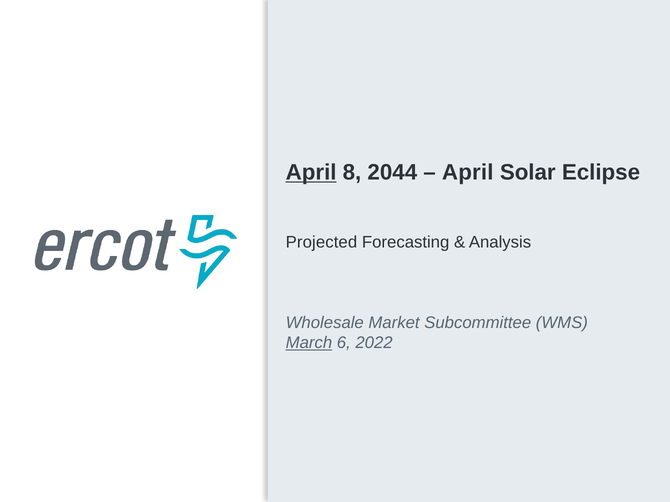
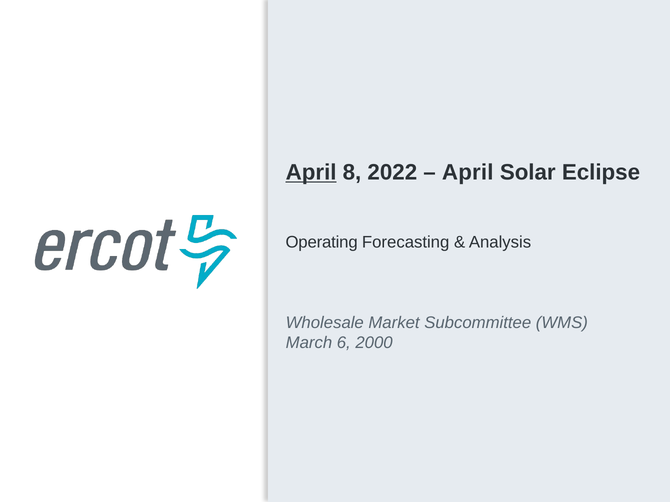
2044: 2044 -> 2022
Projected: Projected -> Operating
March underline: present -> none
2022: 2022 -> 2000
